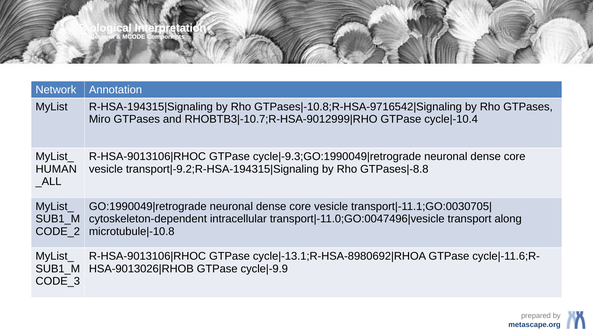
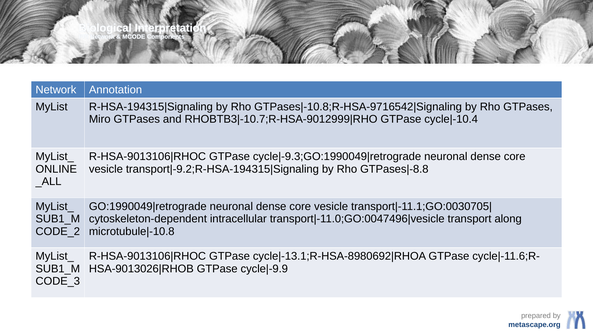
HUMAN: HUMAN -> ONLINE
